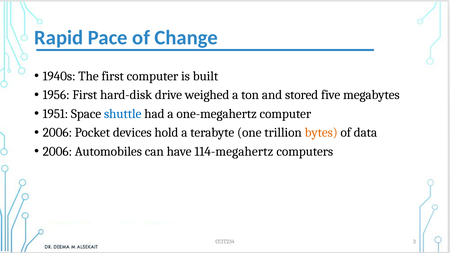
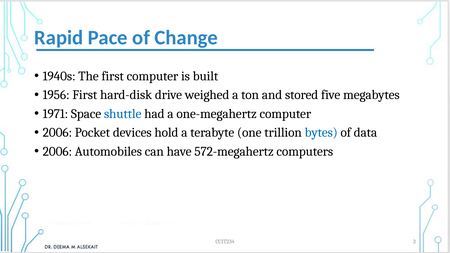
1951: 1951 -> 1971
bytes colour: orange -> blue
114-megahertz: 114-megahertz -> 572-megahertz
